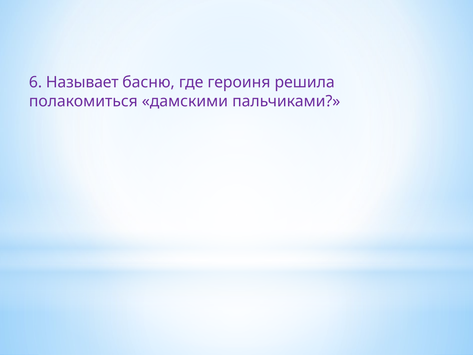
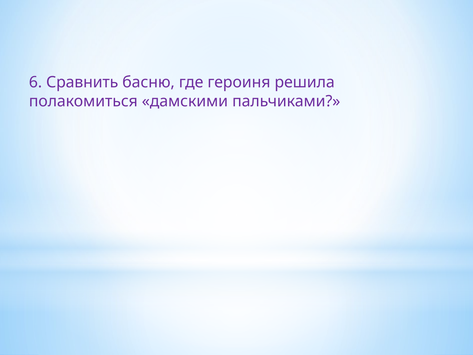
Называет: Называет -> Сравнить
